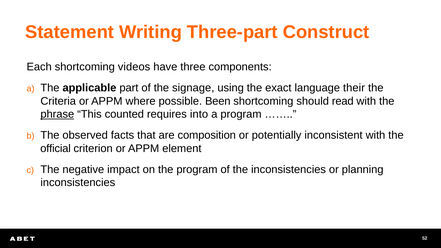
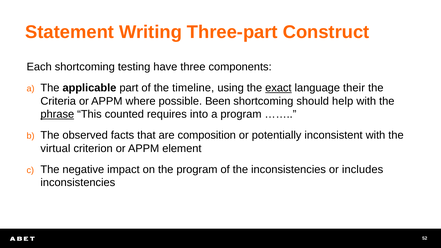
videos: videos -> testing
signage: signage -> timeline
exact underline: none -> present
read: read -> help
official: official -> virtual
planning: planning -> includes
